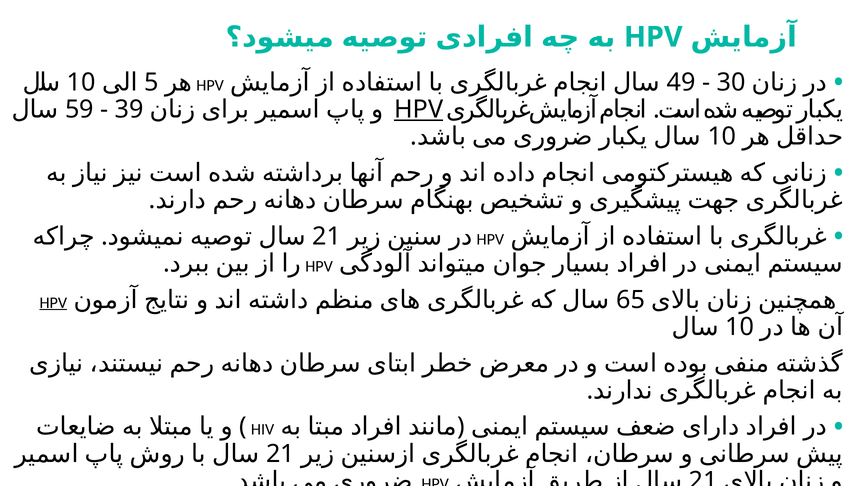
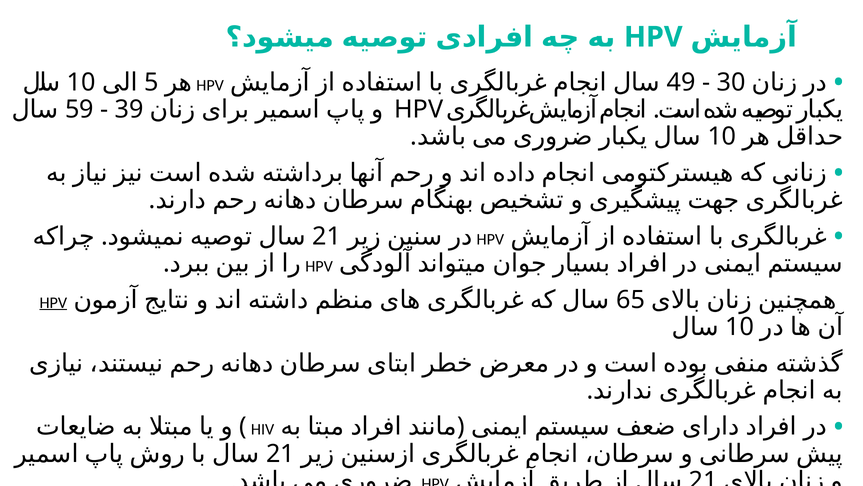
HPV at (419, 109) underline: present -> none
